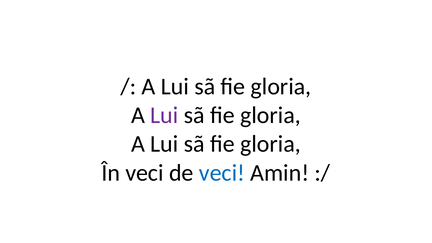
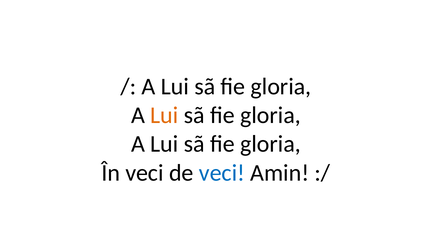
Lui at (164, 115) colour: purple -> orange
